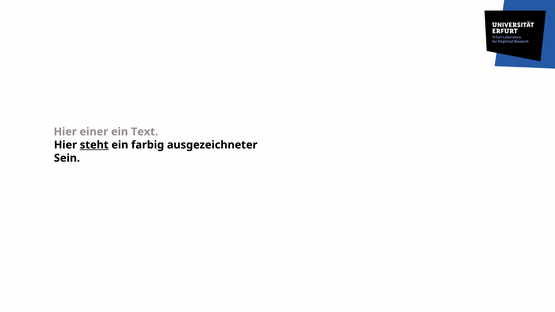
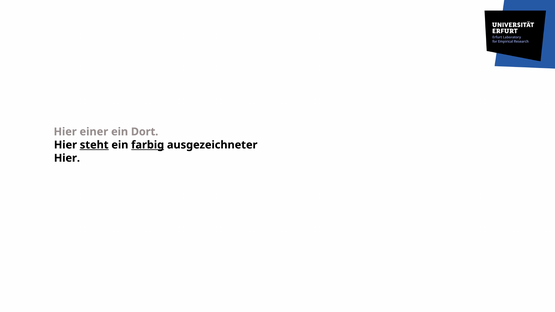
Text: Text -> Dort
farbig underline: none -> present
Sein at (67, 158): Sein -> Hier
